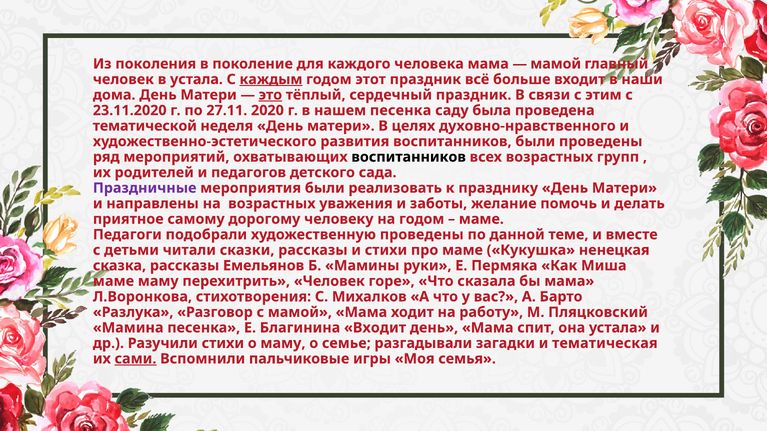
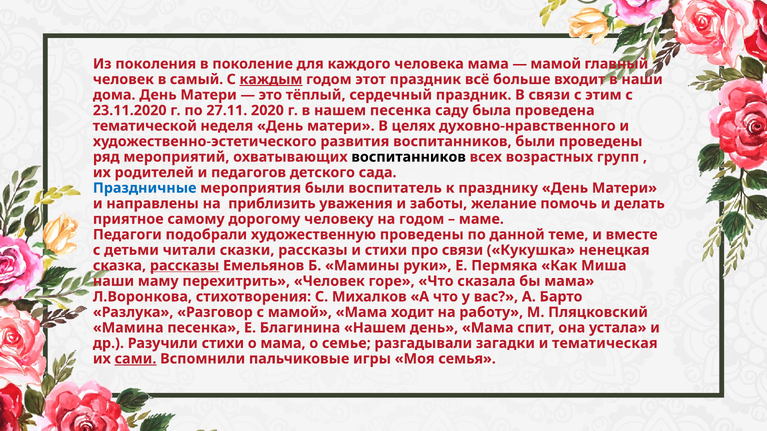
в устала: устала -> самый
это underline: present -> none
Праздничные colour: purple -> blue
реализовать: реализовать -> воспитатель
на возрастных: возрастных -> приблизить
про маме: маме -> связи
рассказы at (185, 266) underline: none -> present
маме at (113, 281): маме -> наши
Благинина Входит: Входит -> Нашем
о маму: маму -> мама
